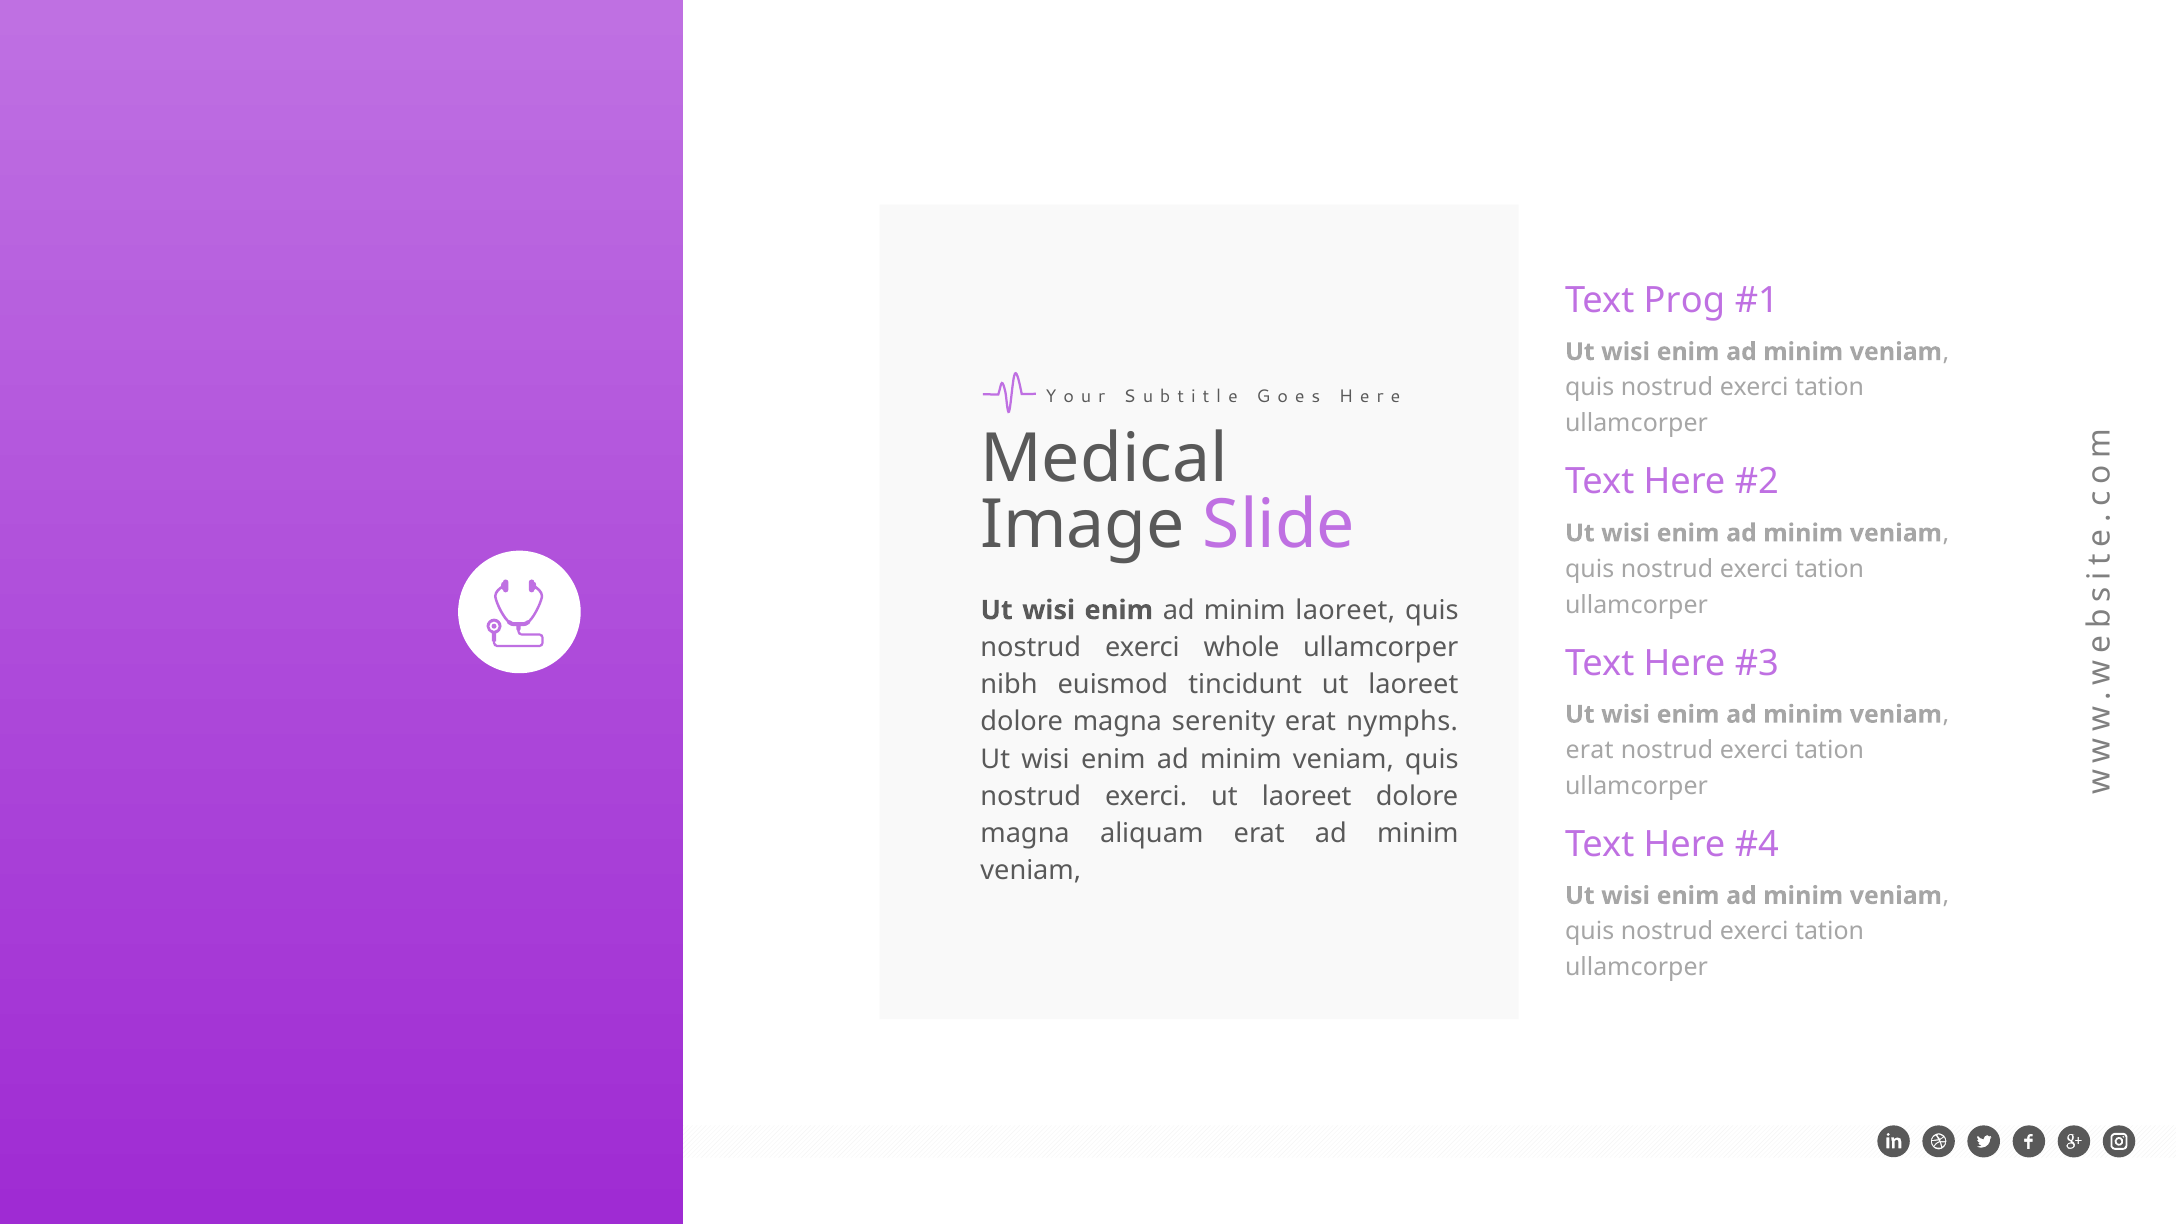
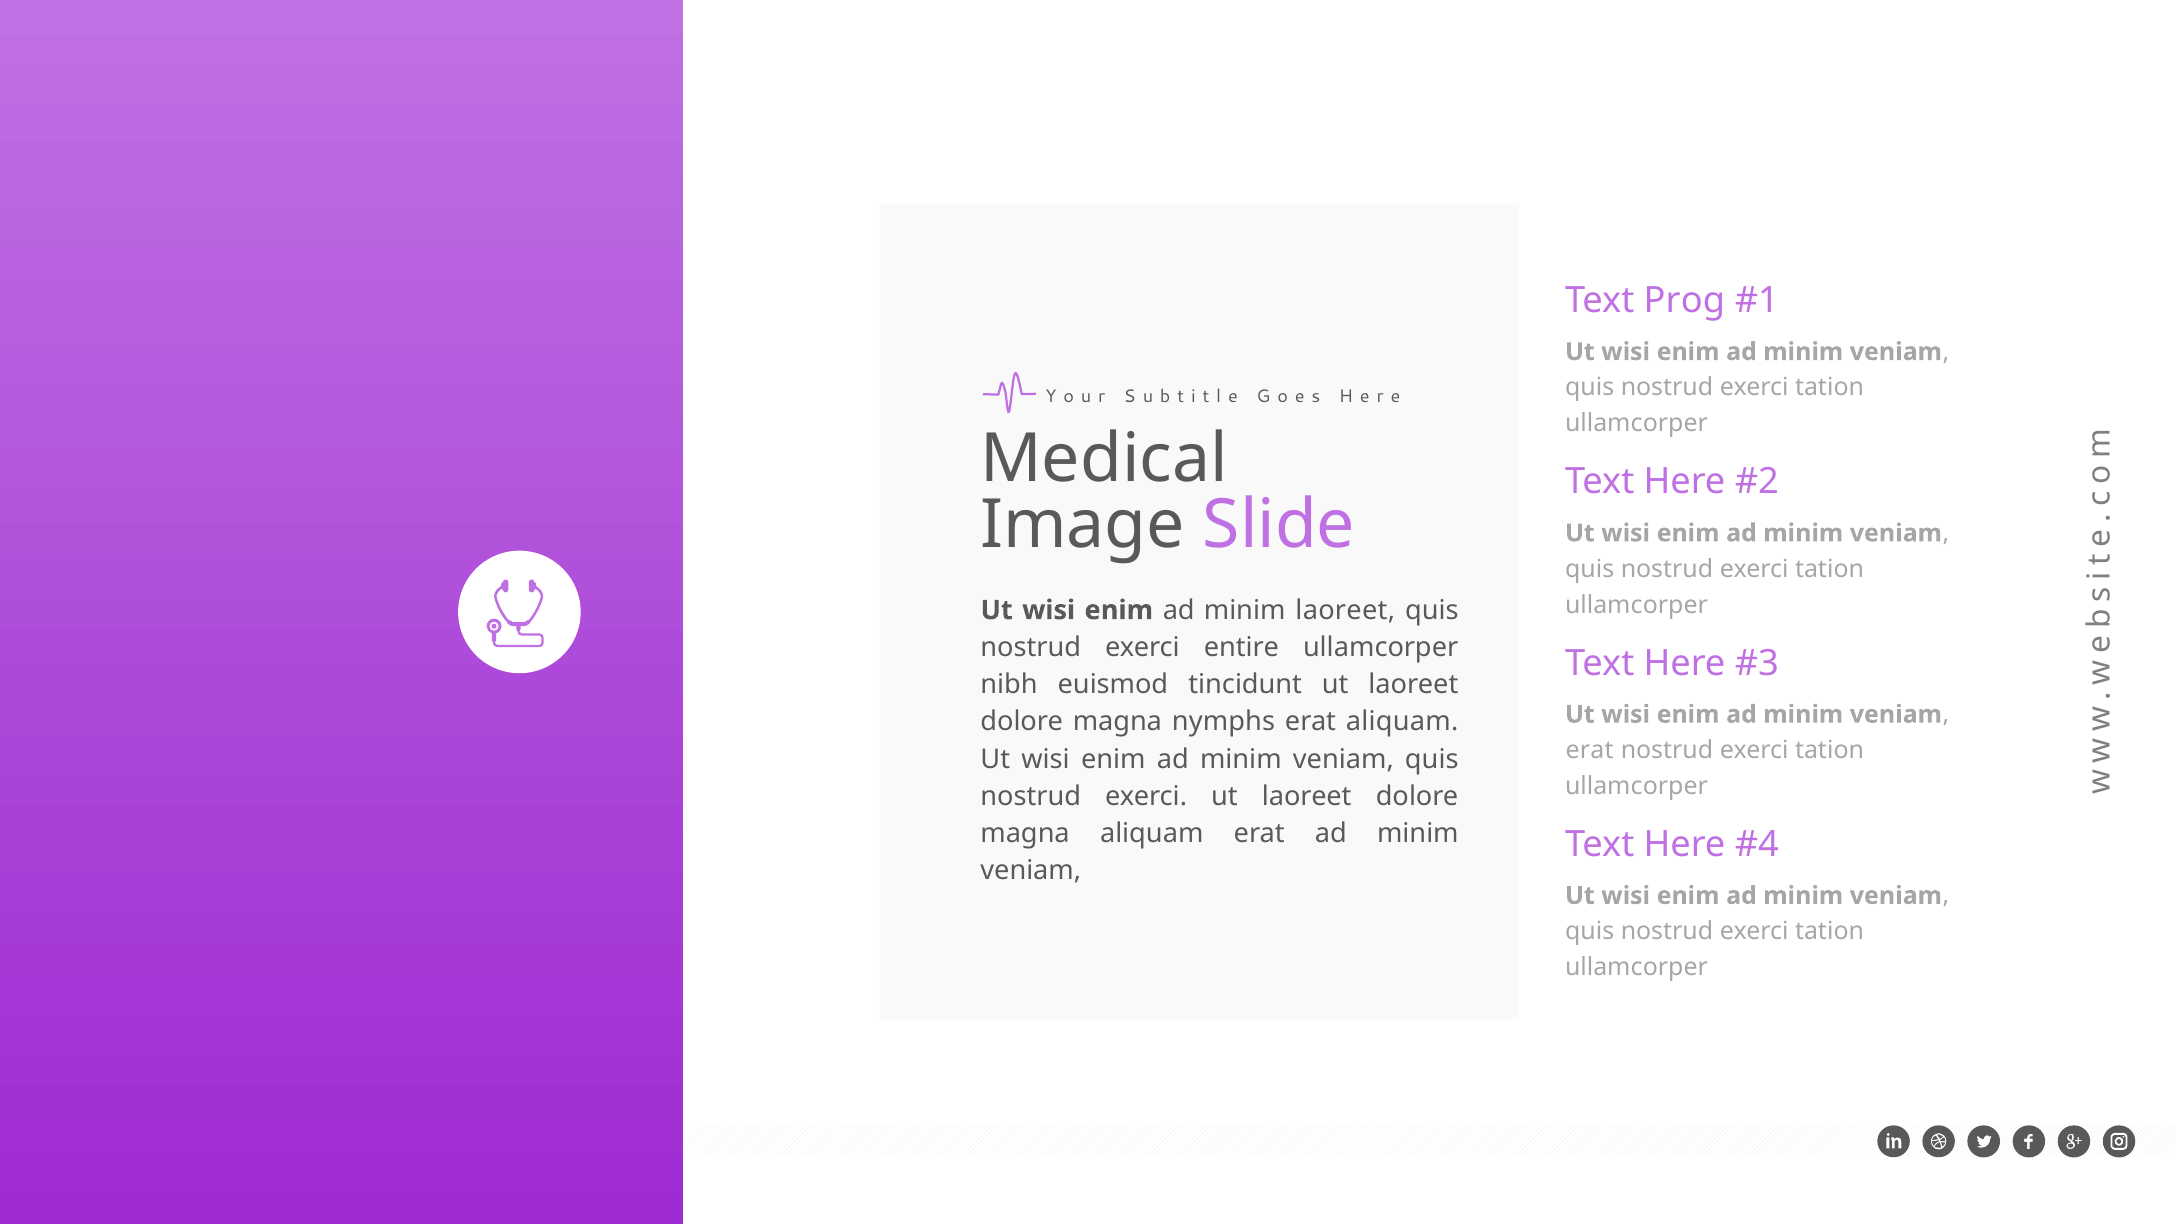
whole: whole -> entire
serenity: serenity -> nymphs
erat nymphs: nymphs -> aliquam
